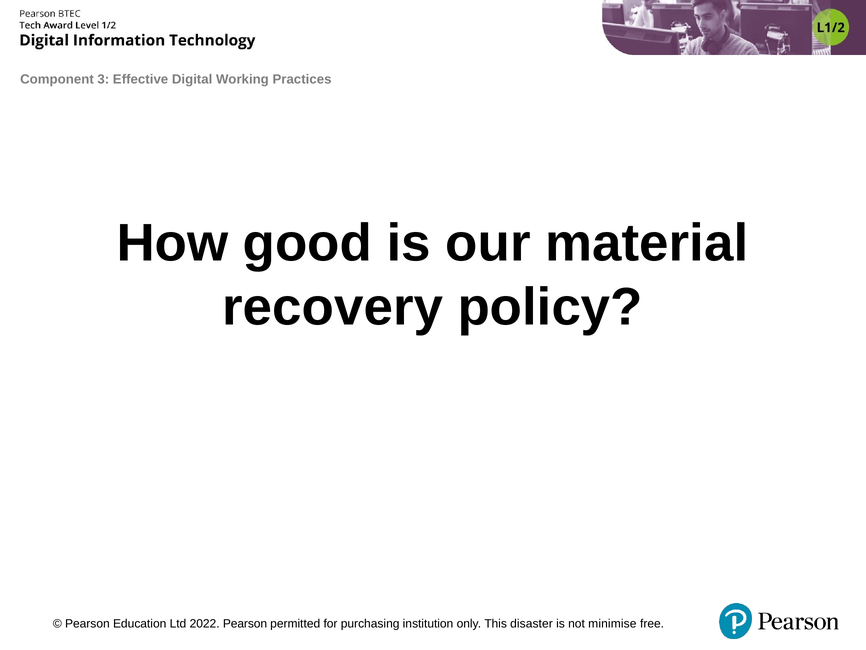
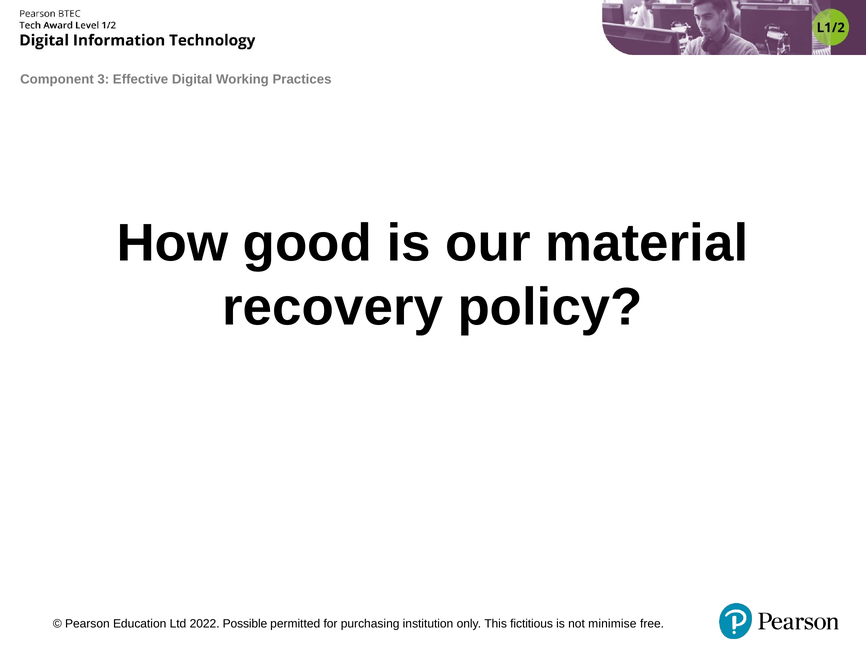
2022 Pearson: Pearson -> Possible
disaster: disaster -> fictitious
